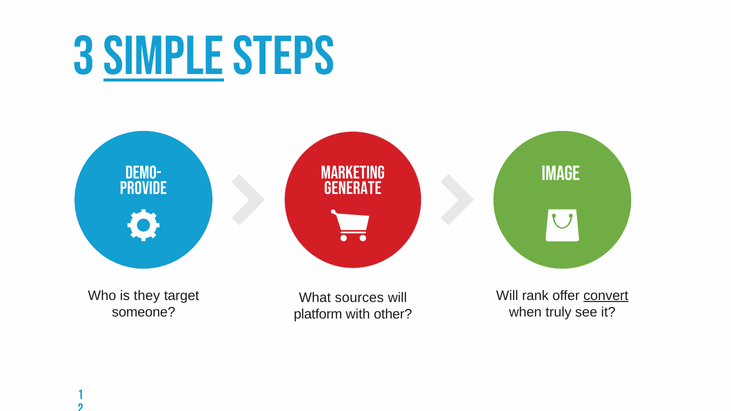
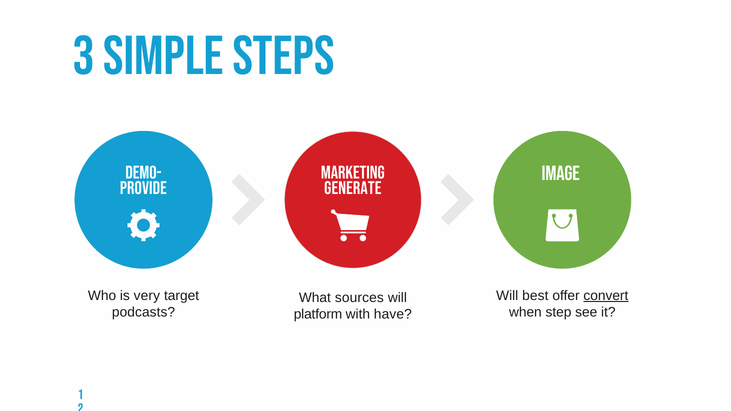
simple underline: present -> none
they: they -> very
rank: rank -> best
someone: someone -> podcasts
truly: truly -> step
other: other -> have
